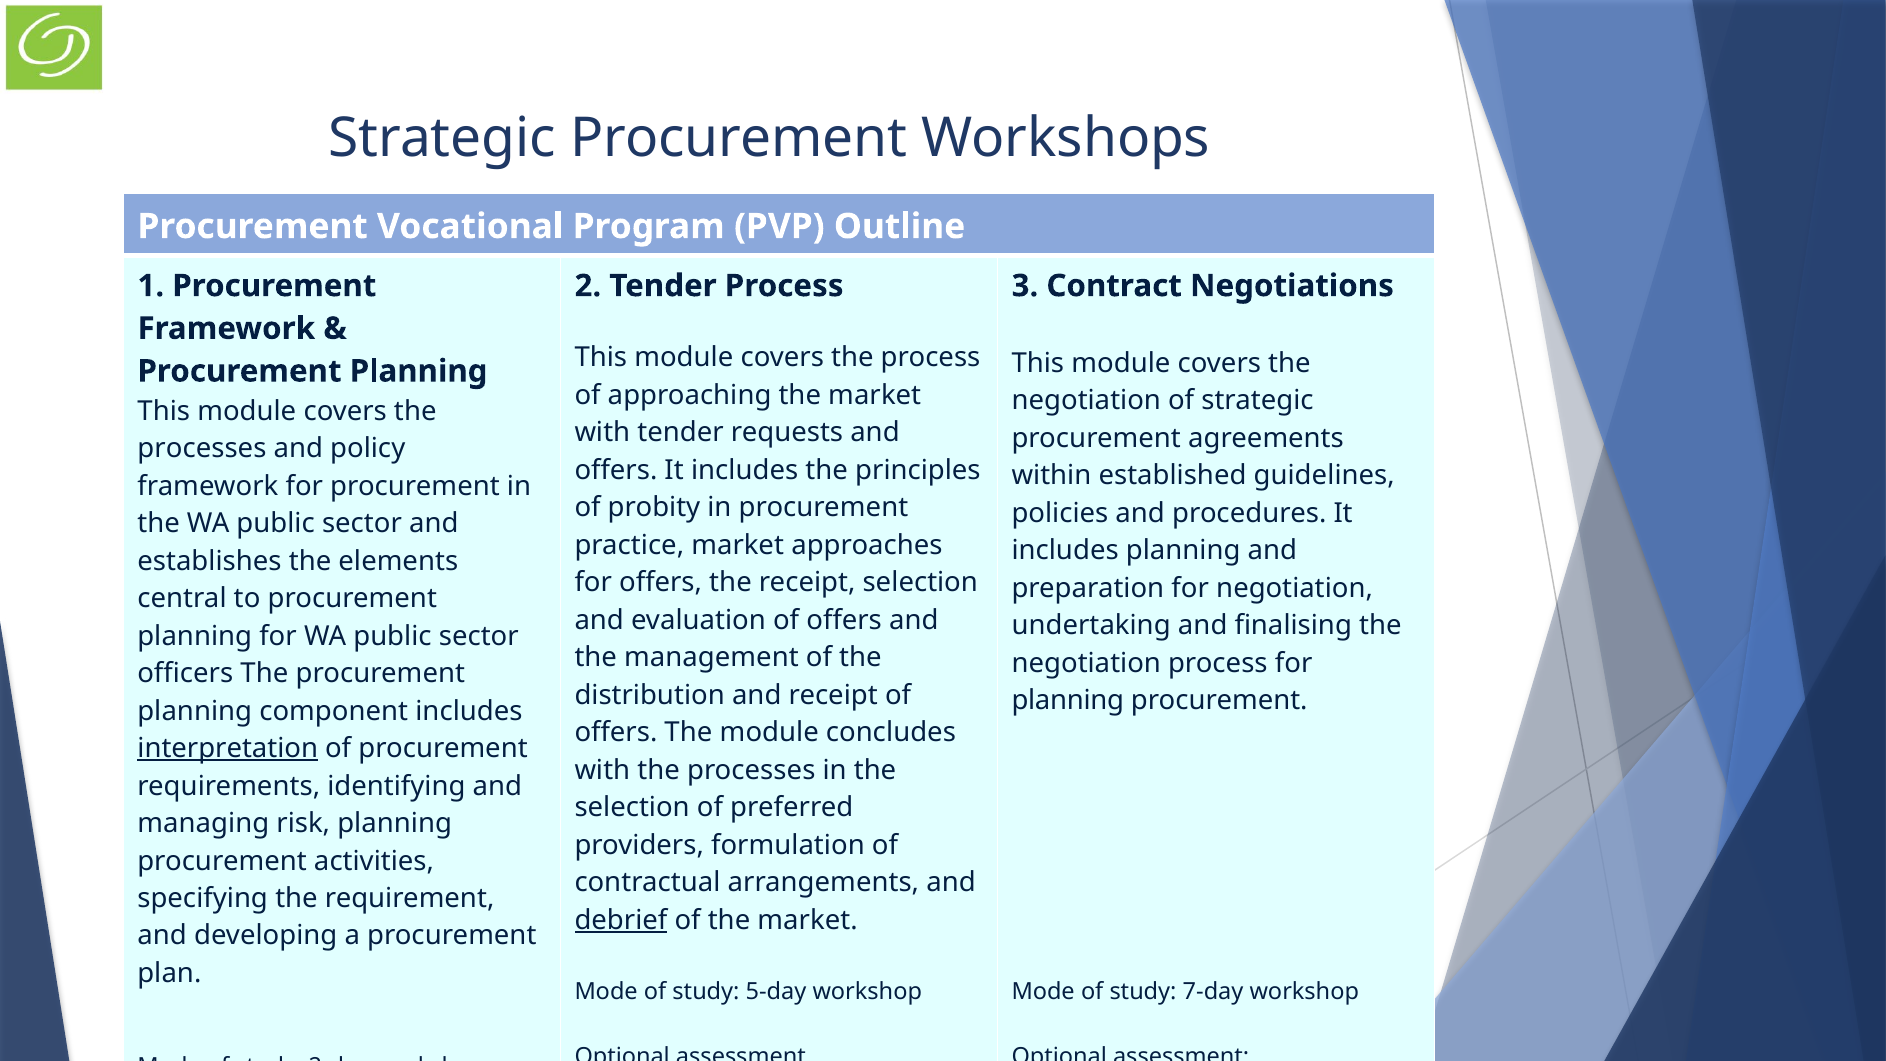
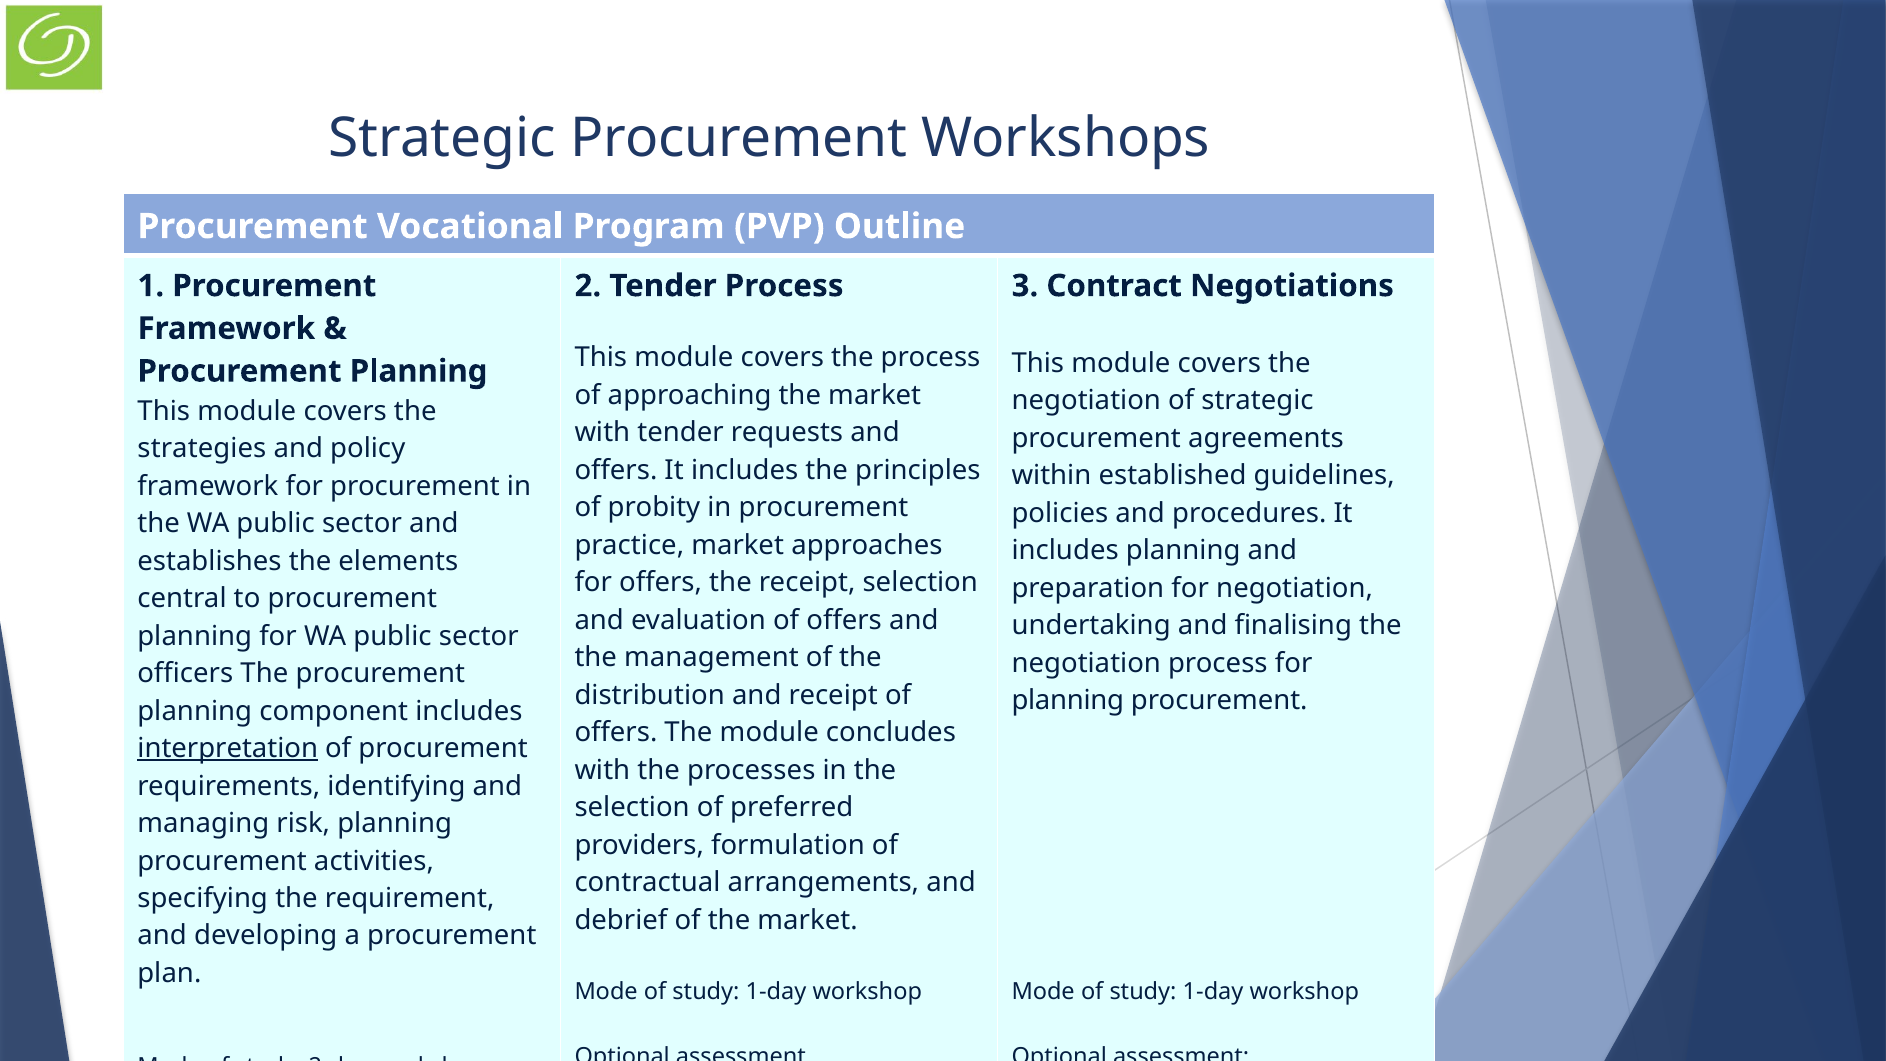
processes at (202, 449): processes -> strategies
debrief underline: present -> none
5-day at (776, 992): 5-day -> 1-day
7-day at (1213, 992): 7-day -> 1-day
